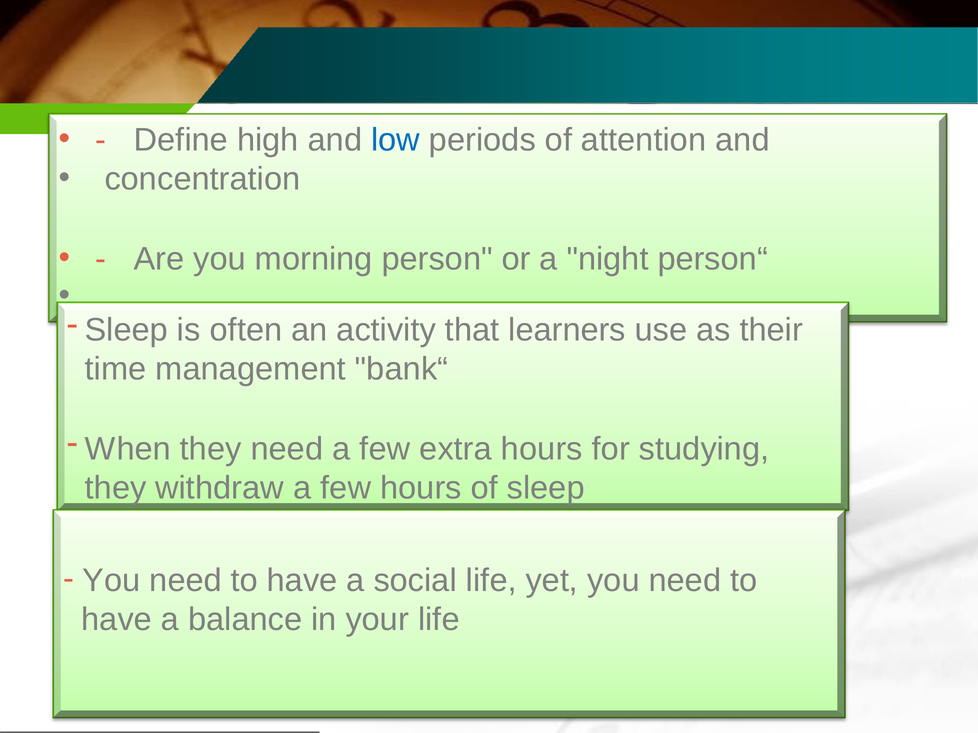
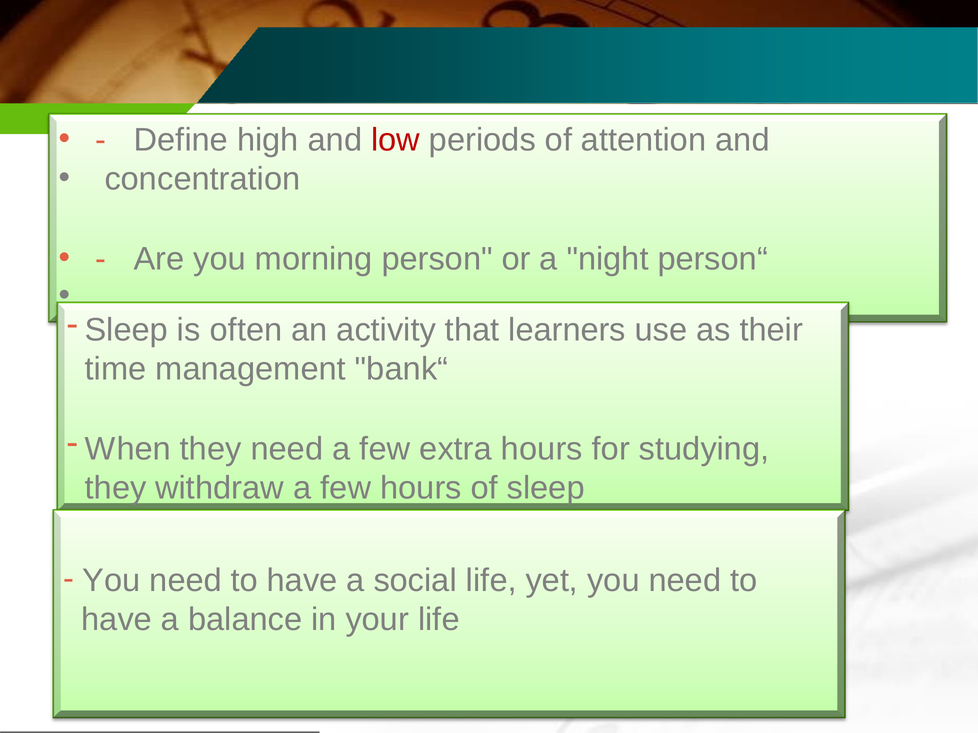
low colour: blue -> red
